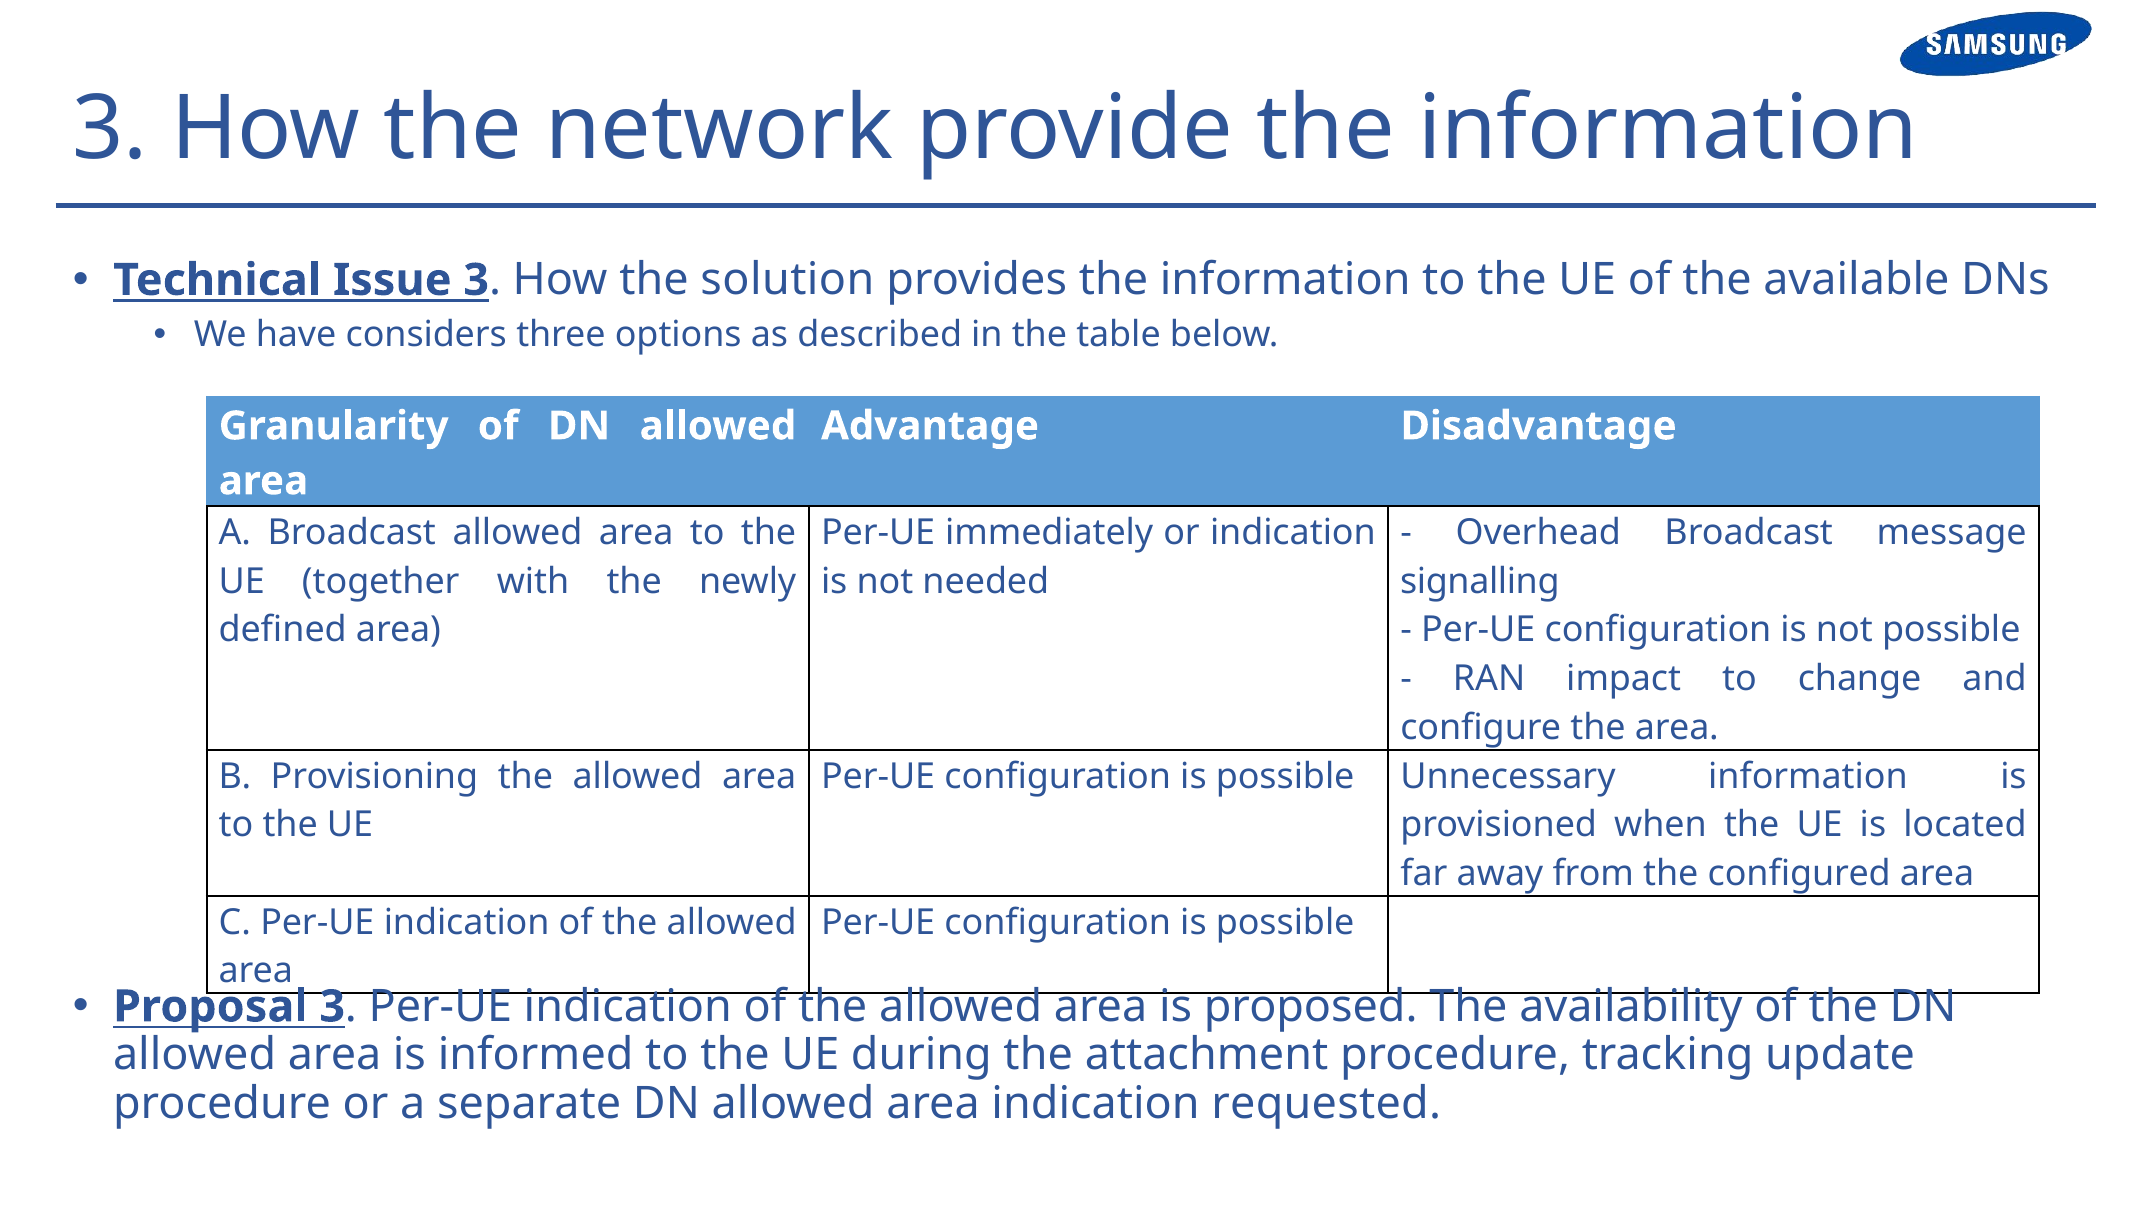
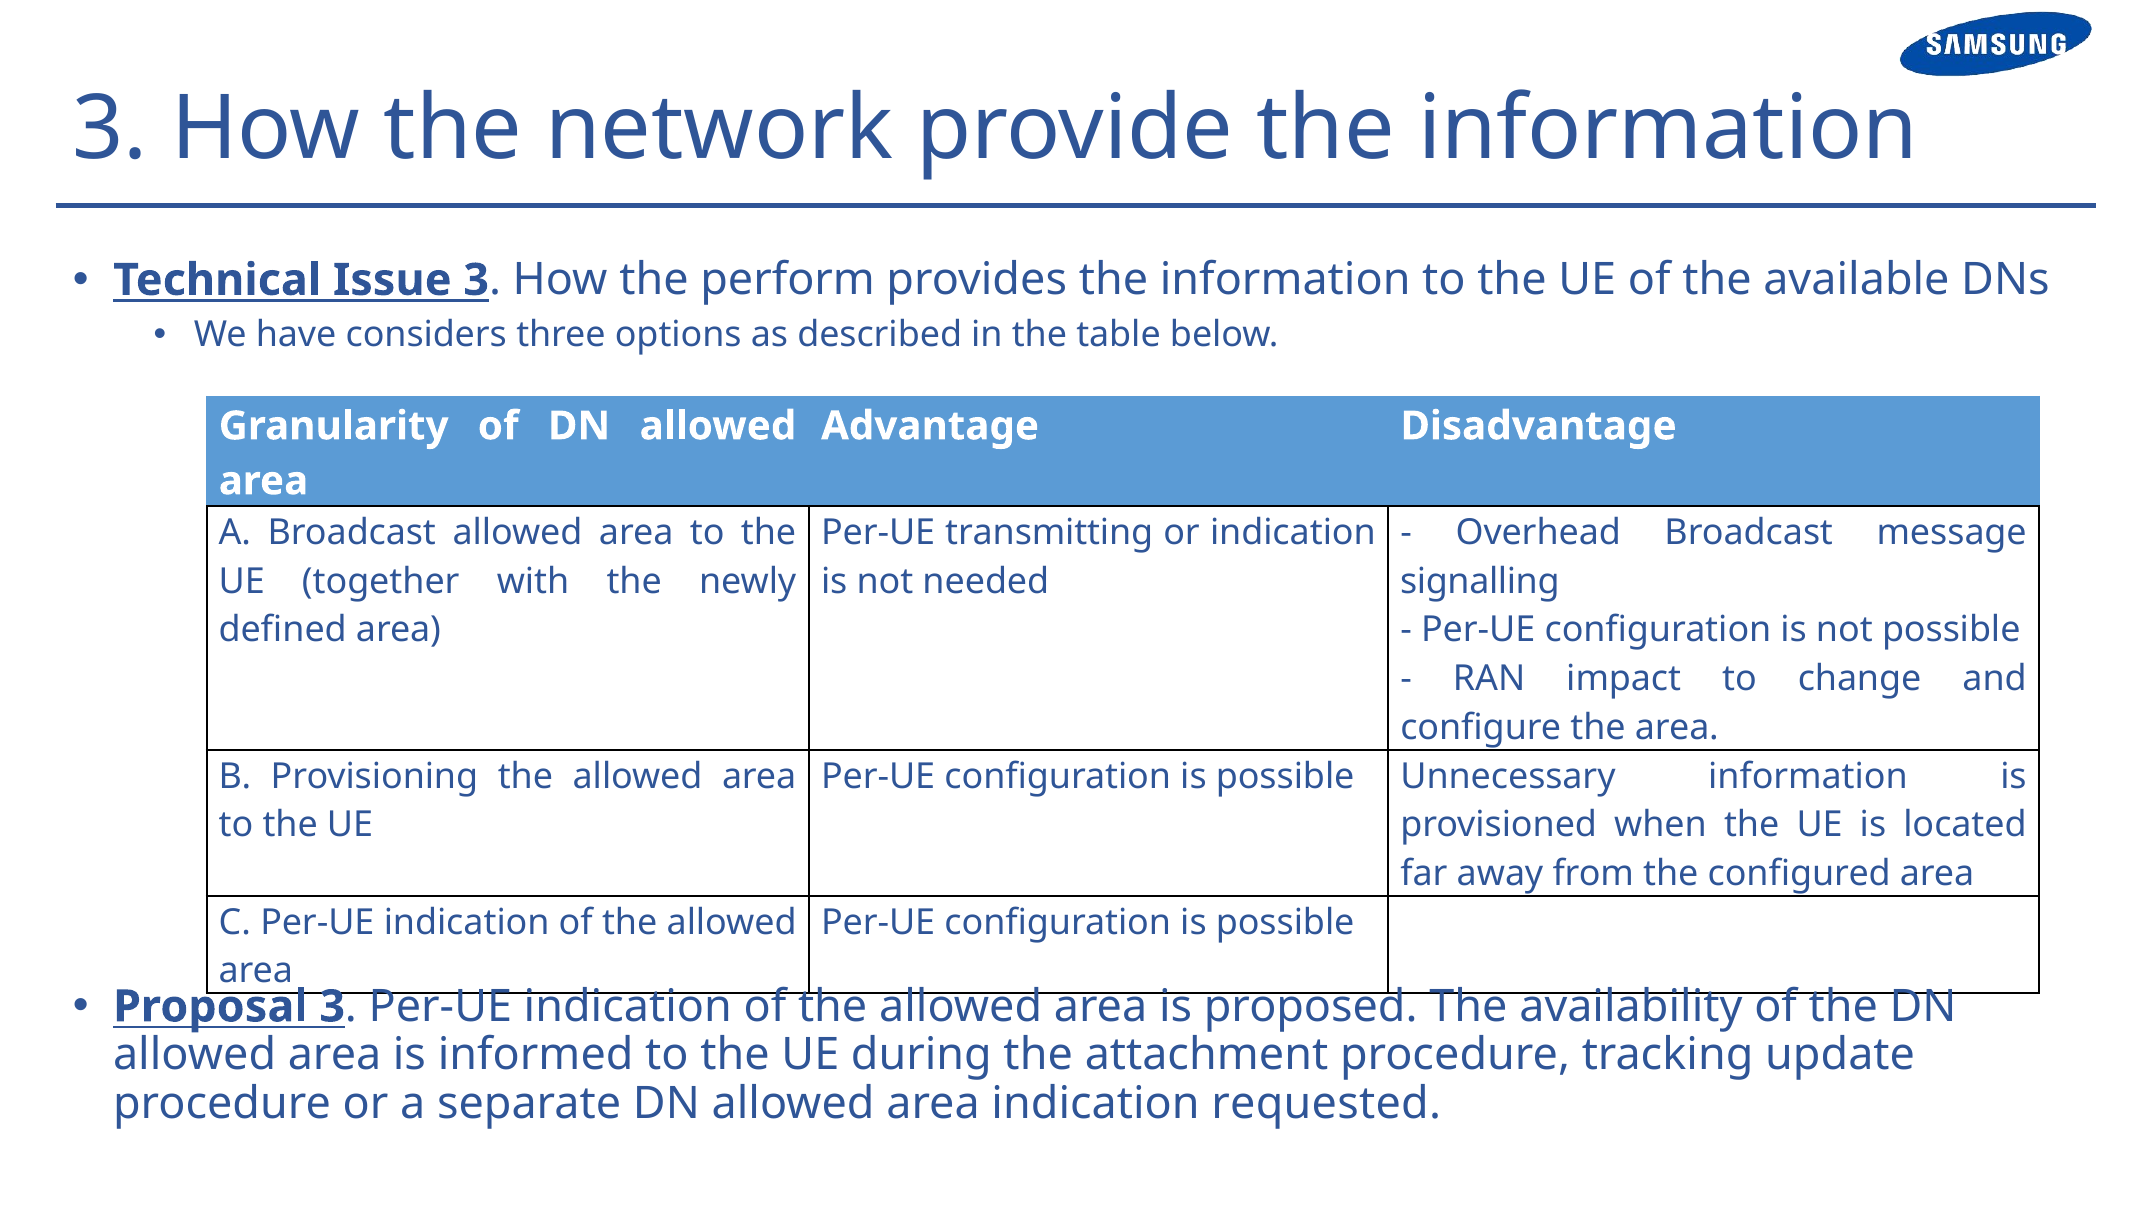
solution: solution -> perform
immediately: immediately -> transmitting
